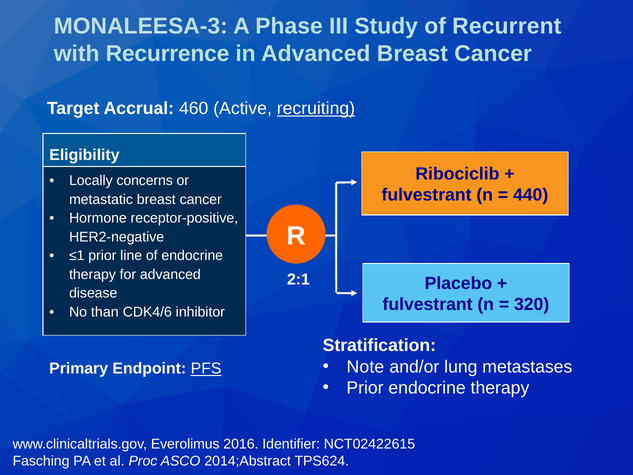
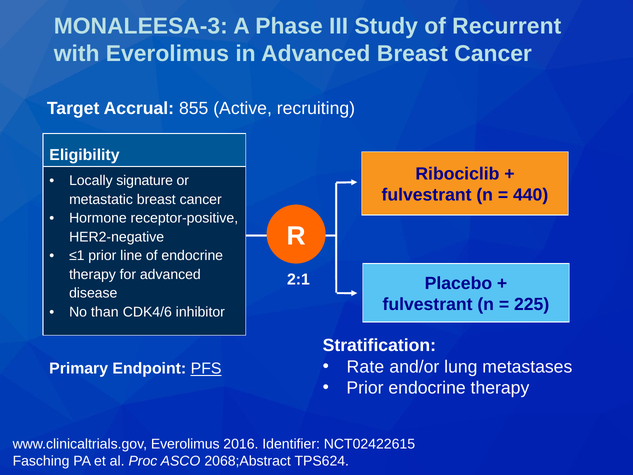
with Recurrence: Recurrence -> Everolimus
460: 460 -> 855
recruiting underline: present -> none
concerns: concerns -> signature
320: 320 -> 225
Note: Note -> Rate
2014;Abstract: 2014;Abstract -> 2068;Abstract
